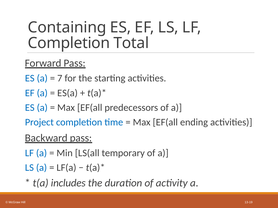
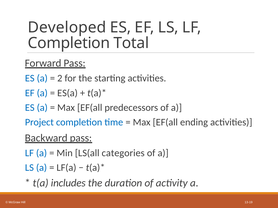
Containing: Containing -> Developed
7: 7 -> 2
temporary: temporary -> categories
